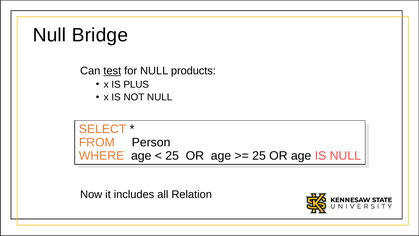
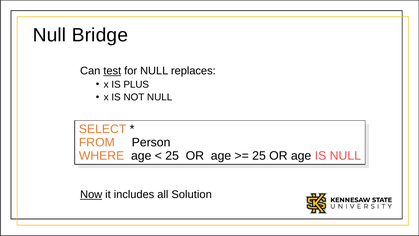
products: products -> replaces
Now underline: none -> present
Relation: Relation -> Solution
